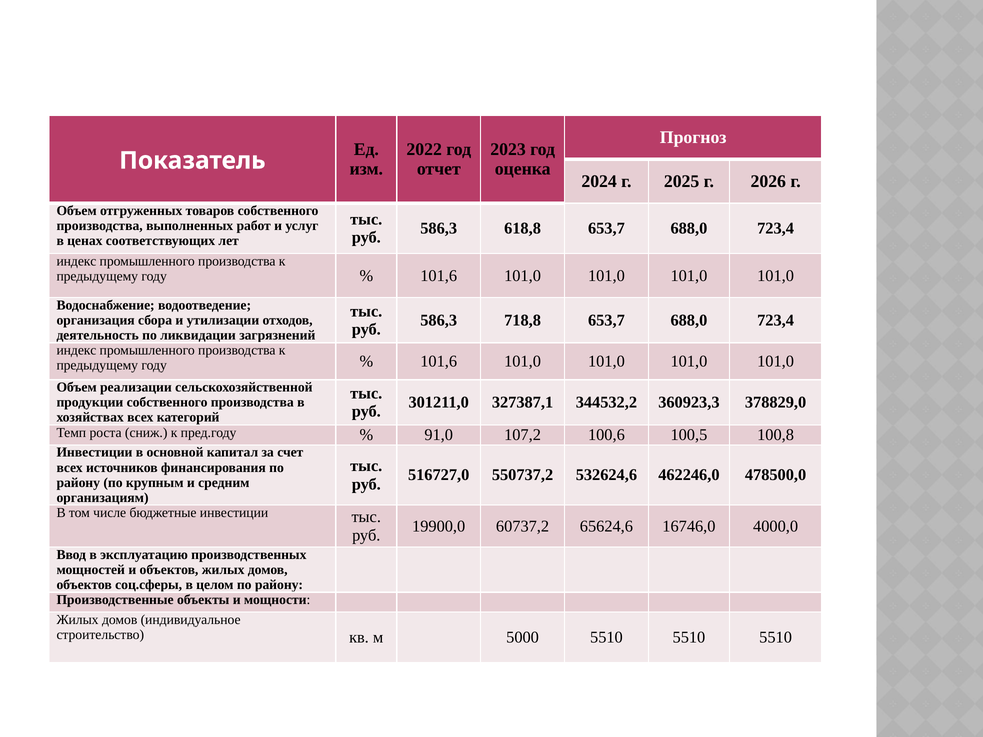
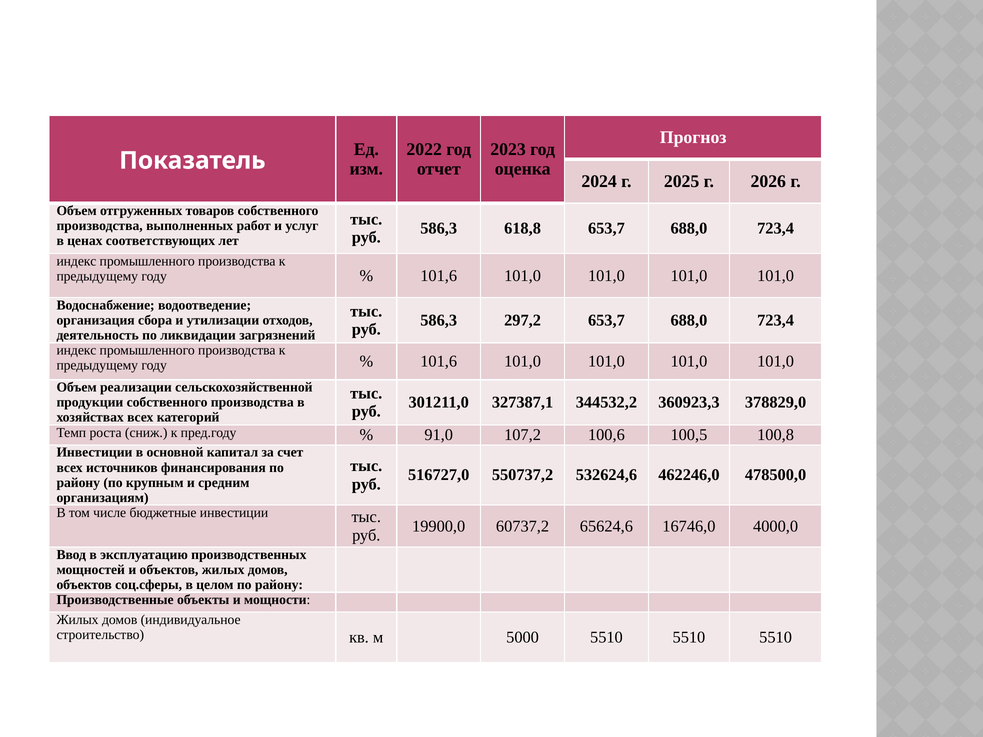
718,8: 718,8 -> 297,2
